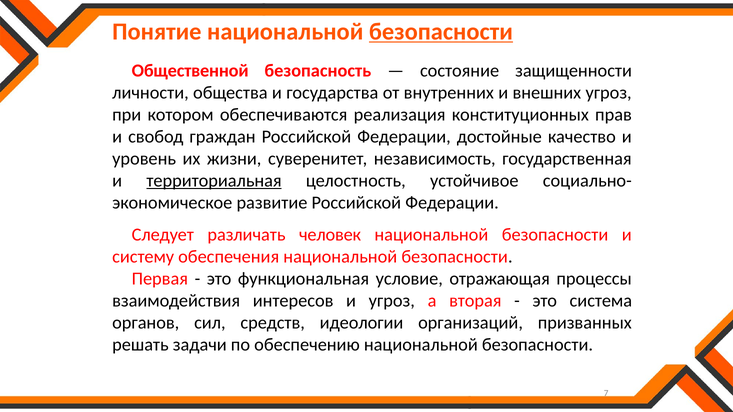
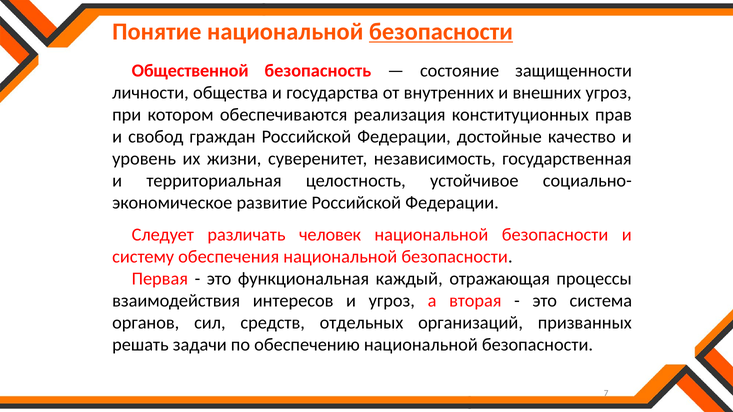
территориальная underline: present -> none
условие: условие -> каждый
идеологии: идеологии -> отдельных
